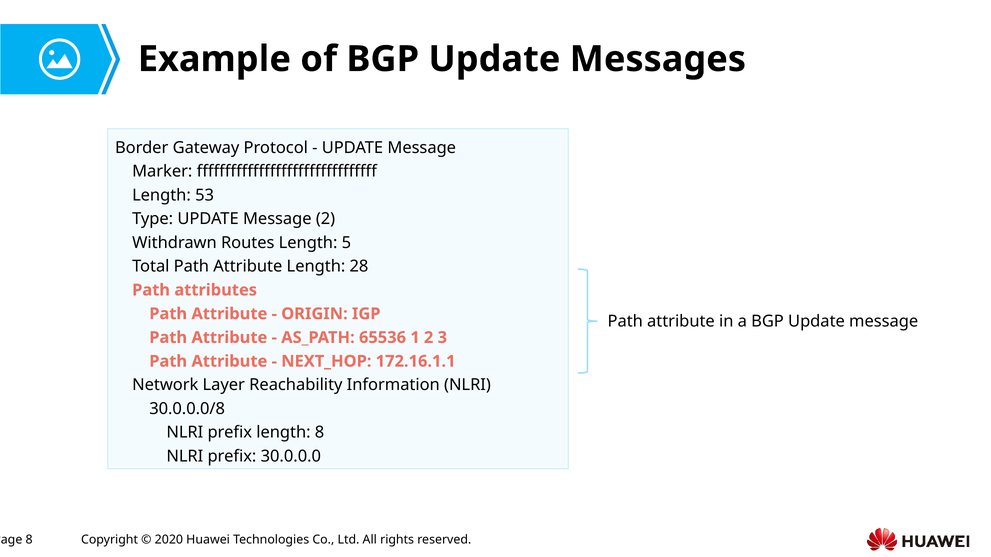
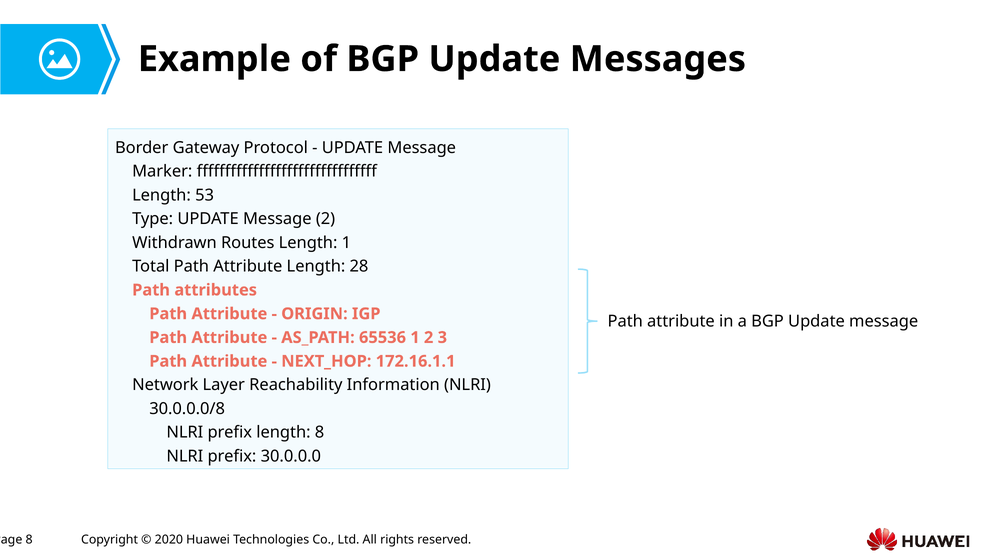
Length 5: 5 -> 1
